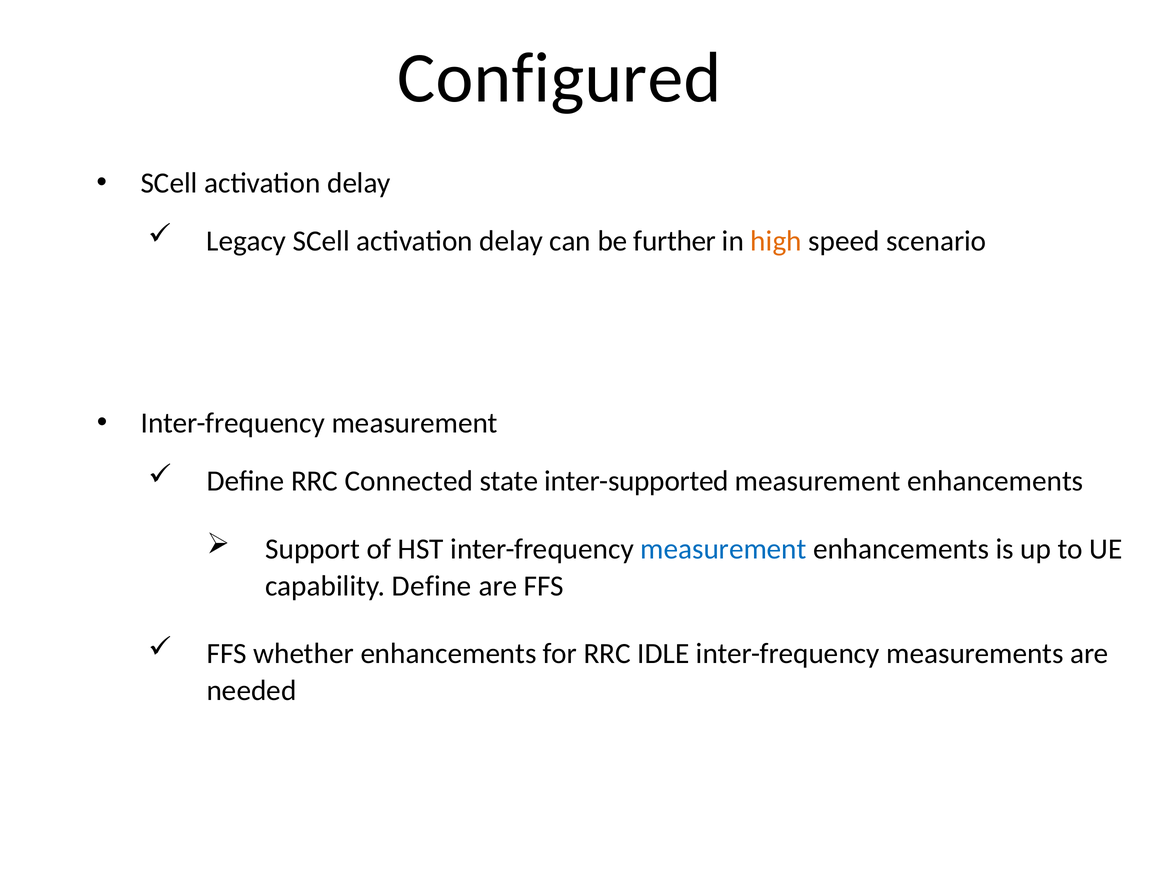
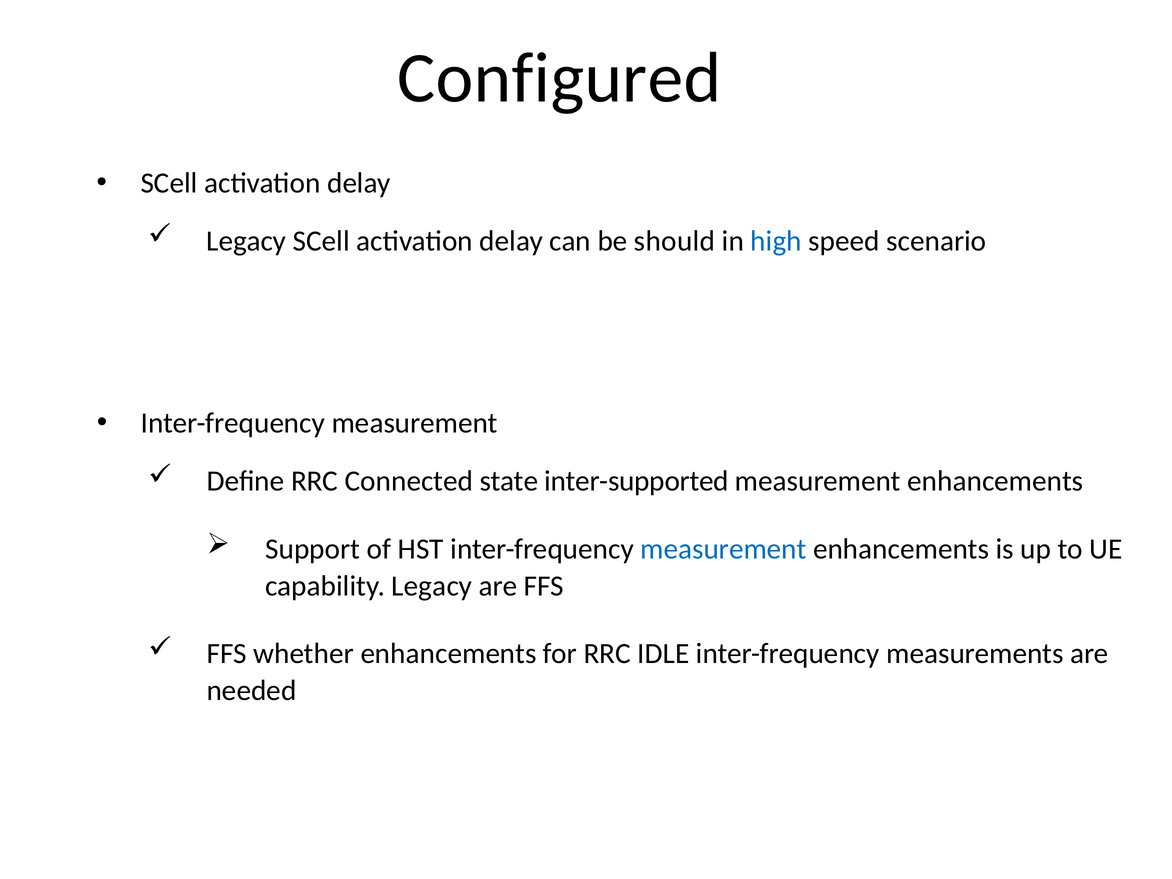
further: further -> should
high colour: orange -> blue
capability Define: Define -> Legacy
